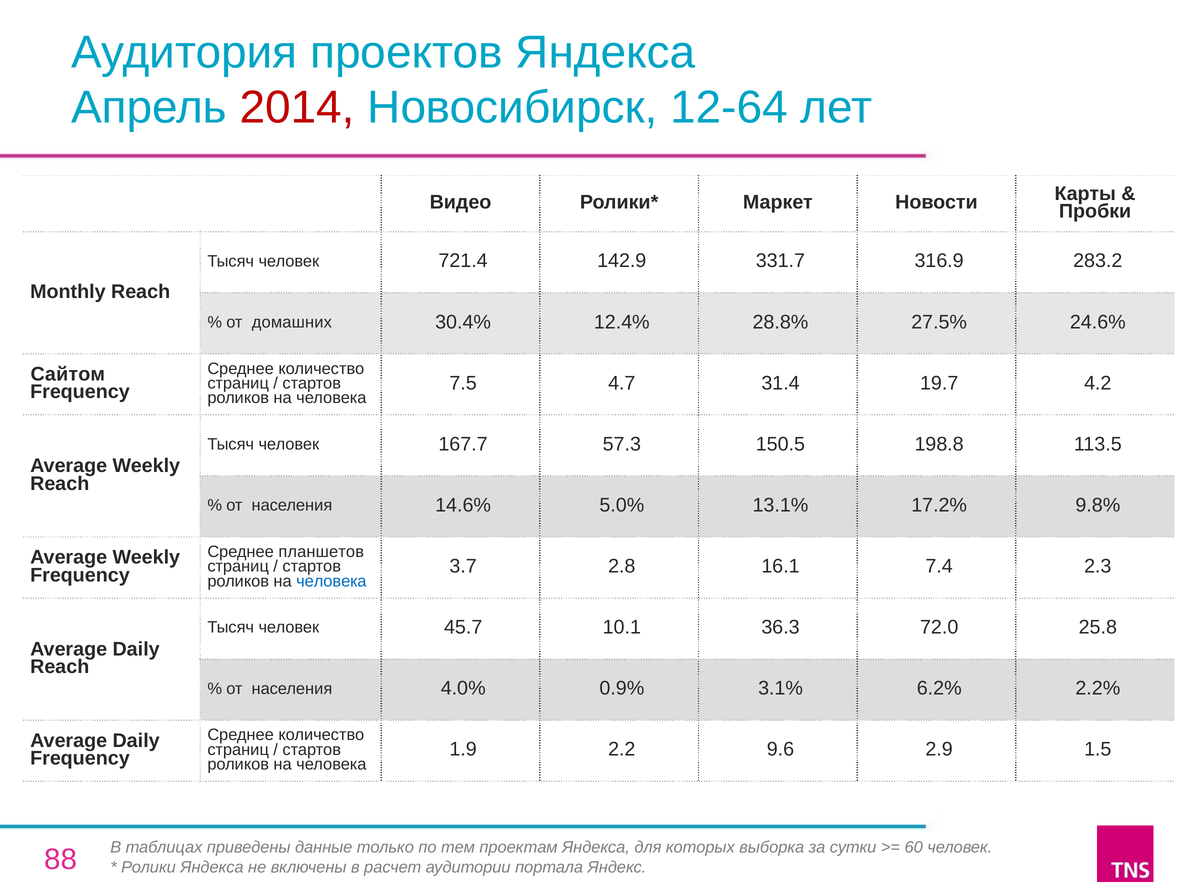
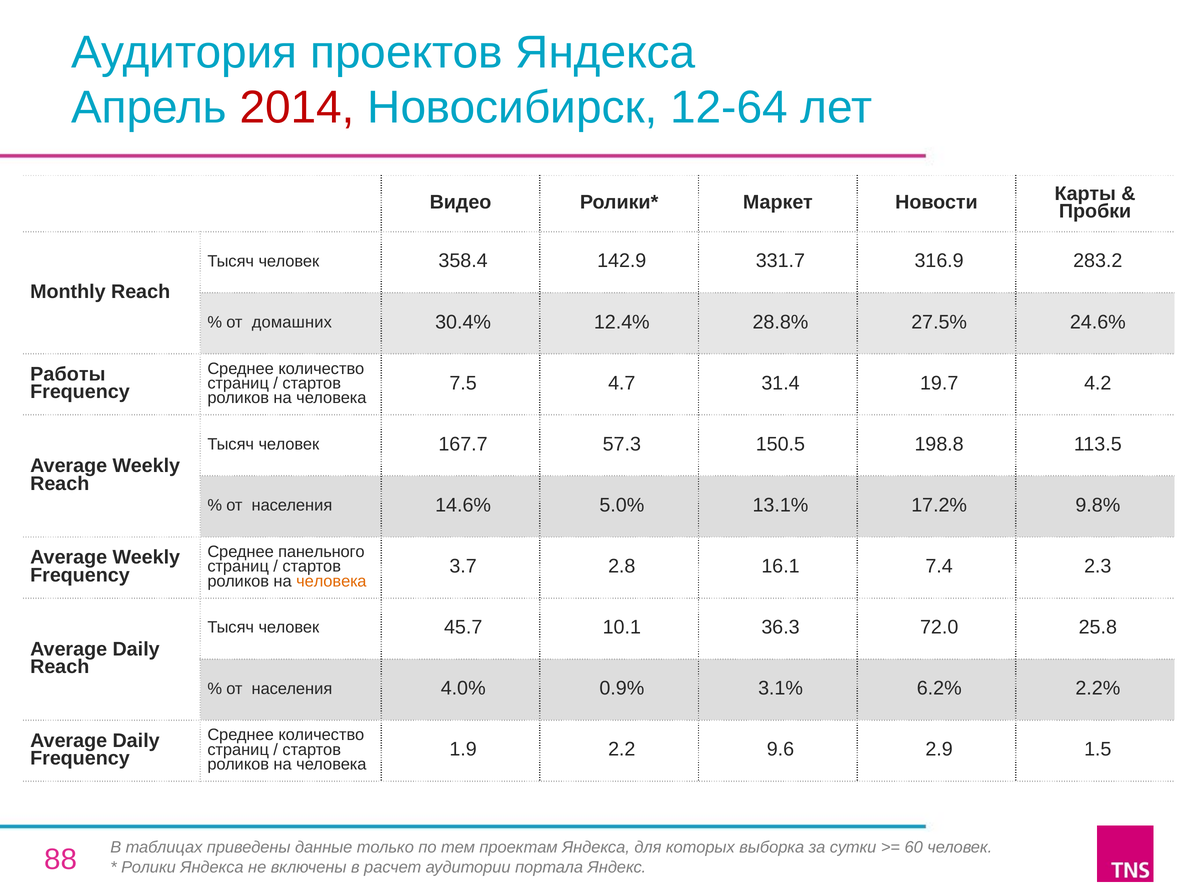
721.4: 721.4 -> 358.4
Сайтом: Сайтом -> Работы
планшетов: планшетов -> панельного
человека at (331, 581) colour: blue -> orange
